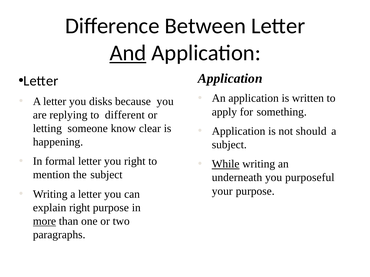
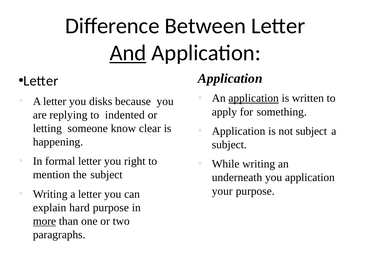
application at (254, 98) underline: none -> present
different: different -> indented
not should: should -> subject
While underline: present -> none
you purposeful: purposeful -> application
explain right: right -> hard
